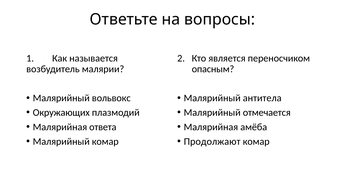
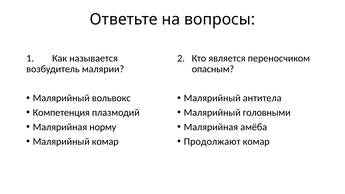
Окружающих: Окружающих -> Компетенция
отмечается: отмечается -> головными
ответа: ответа -> норму
